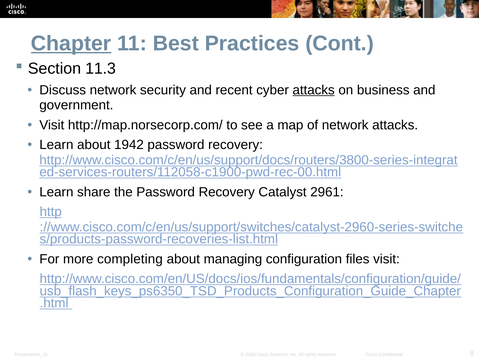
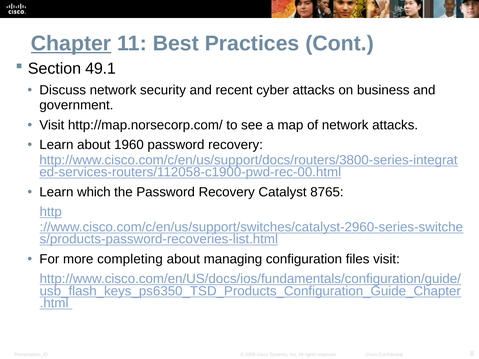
11.3: 11.3 -> 49.1
attacks at (314, 90) underline: present -> none
1942: 1942 -> 1960
share: share -> which
2961: 2961 -> 8765
